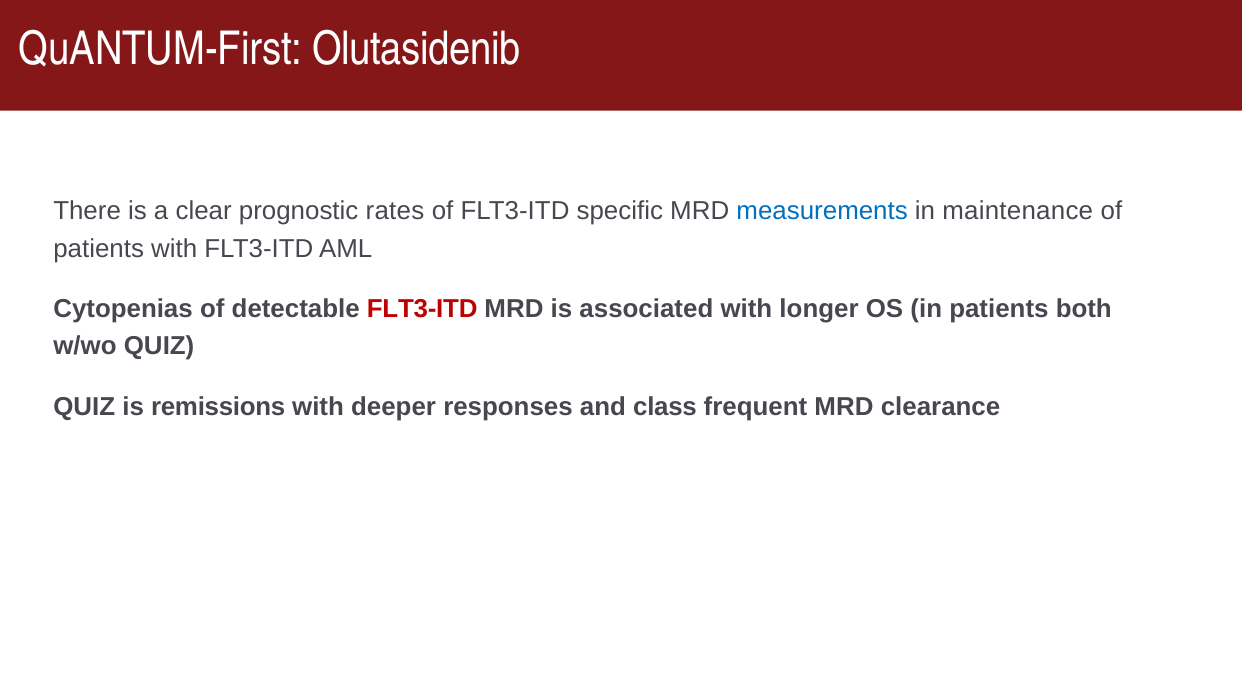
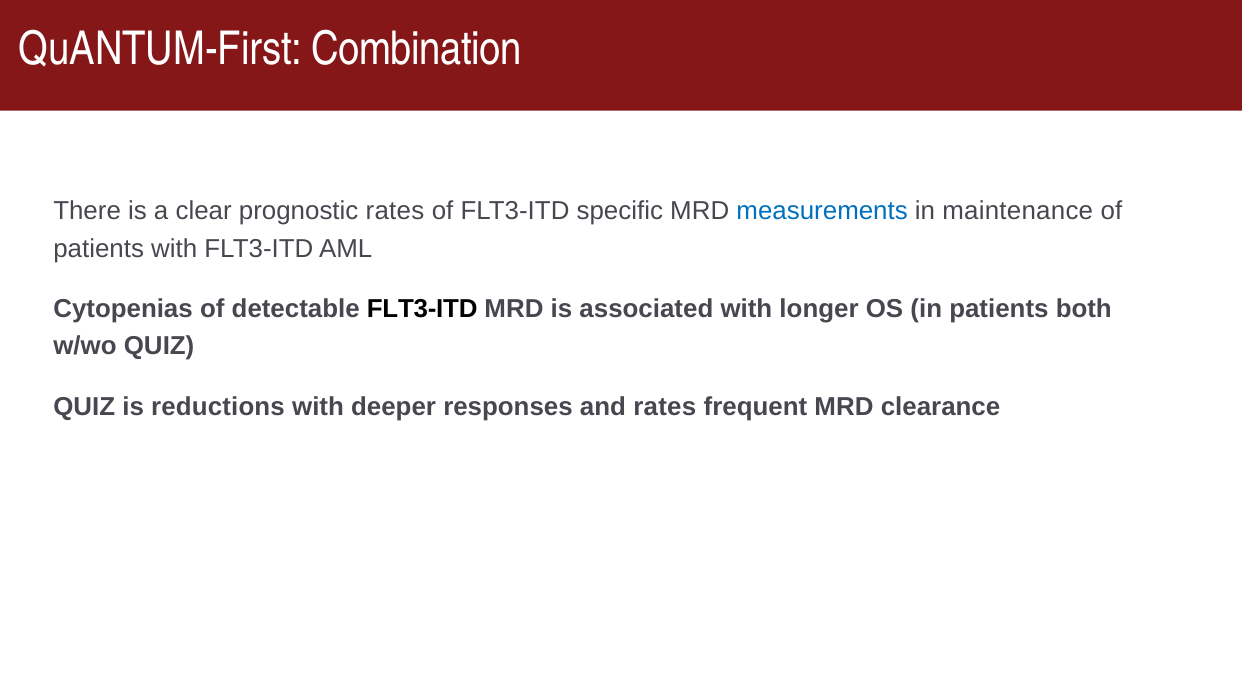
Olutasidenib: Olutasidenib -> Combination
FLT3-ITD at (422, 309) colour: red -> black
remissions: remissions -> reductions
and class: class -> rates
